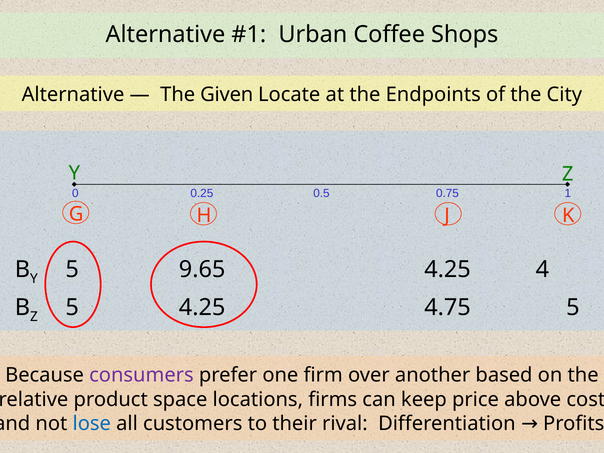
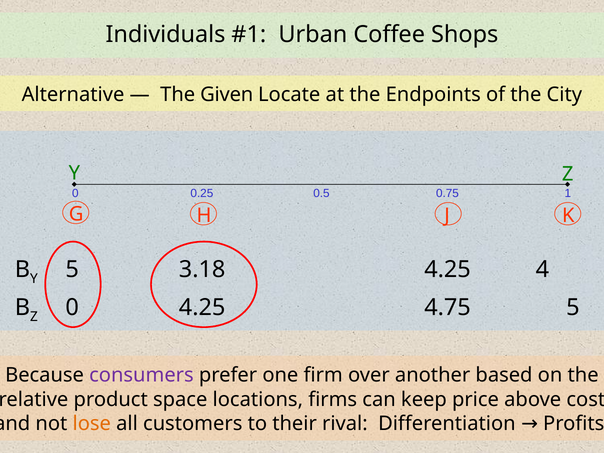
Alternative at (165, 35): Alternative -> Individuals
9.65: 9.65 -> 3.18
Z 5: 5 -> 0
lose colour: blue -> orange
